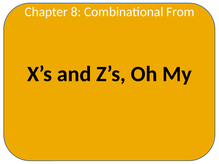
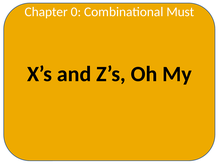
8: 8 -> 0
From: From -> Must
